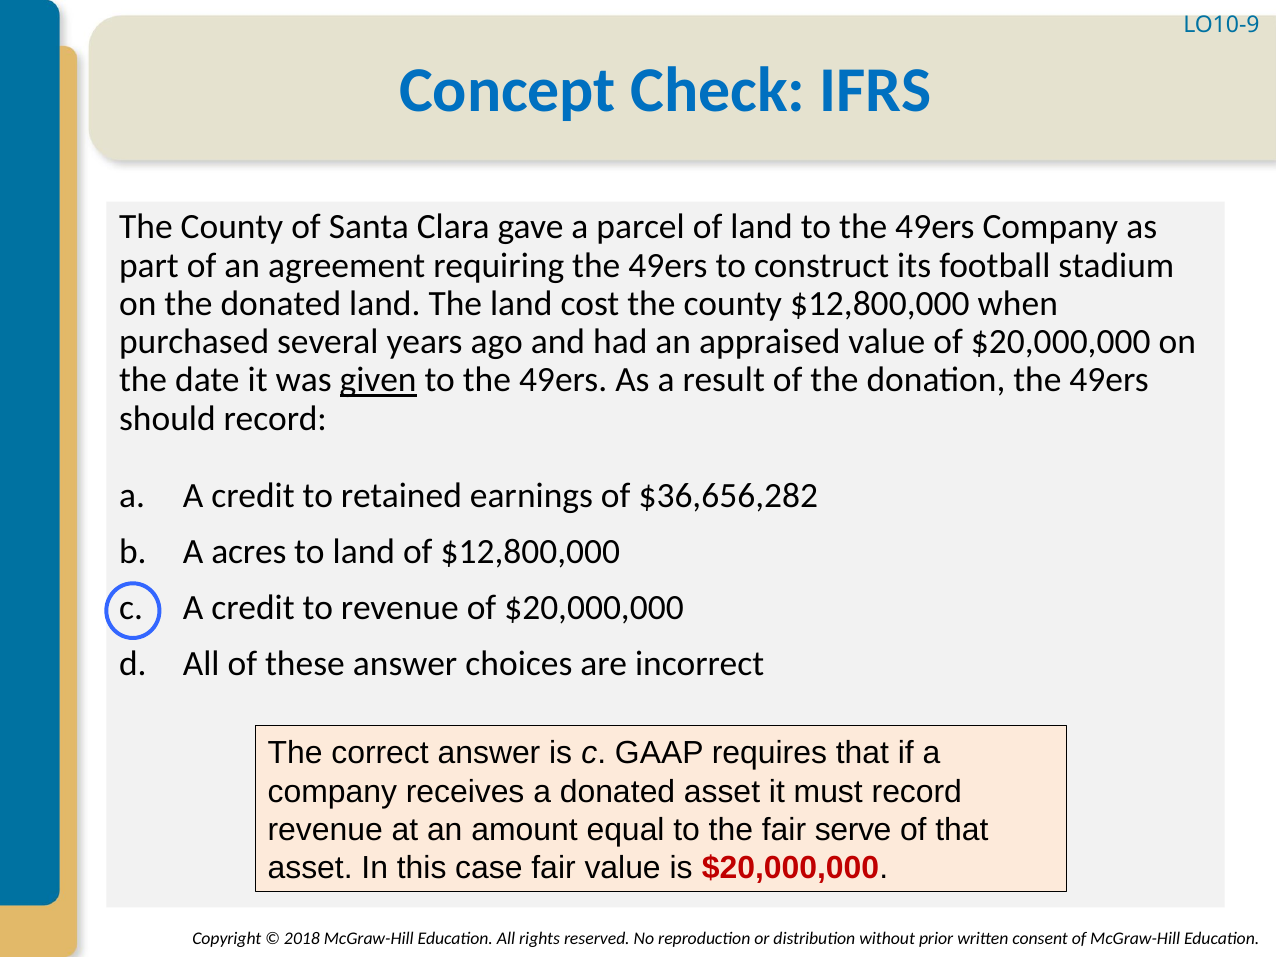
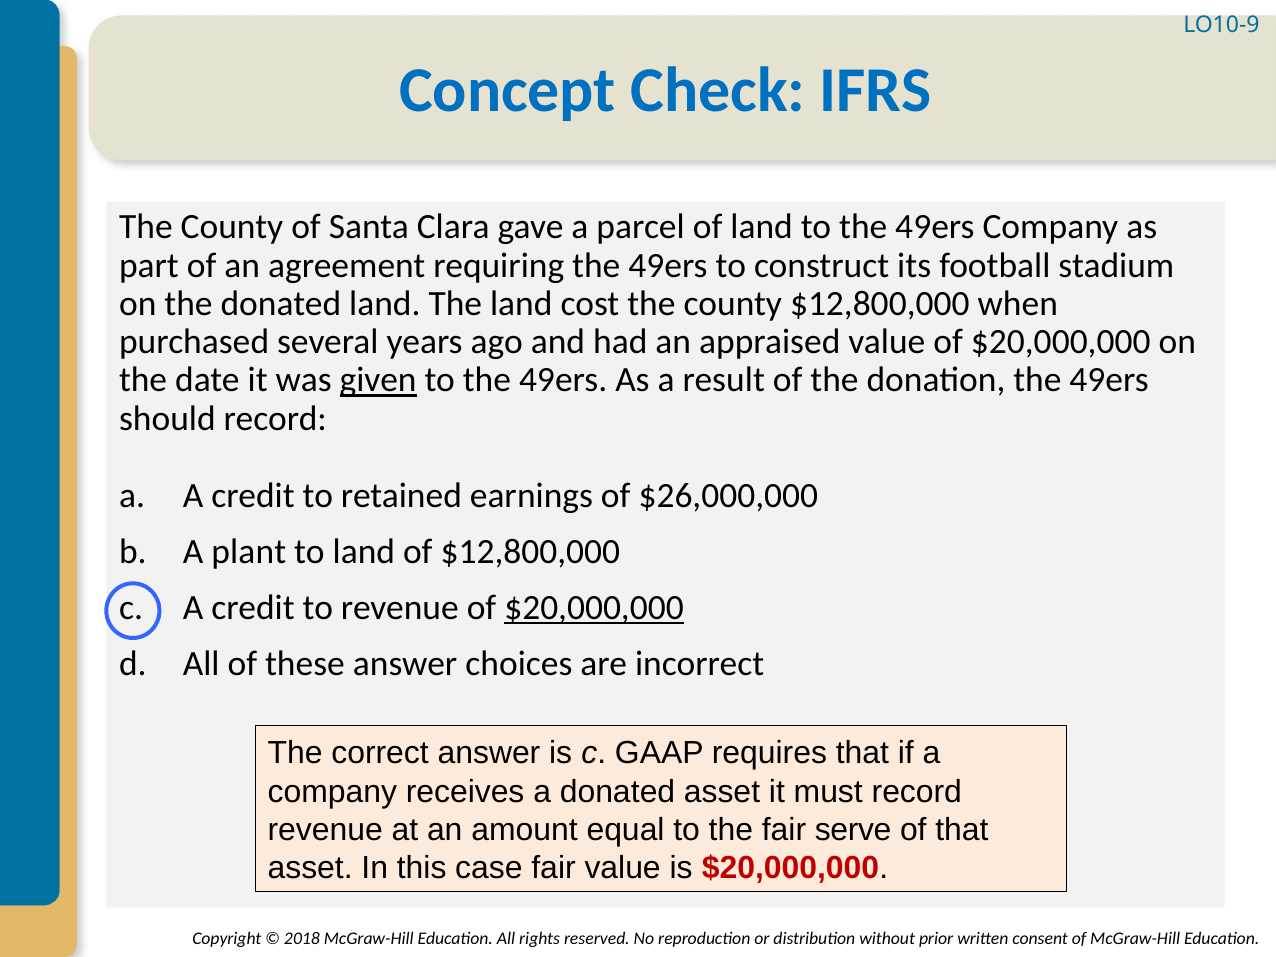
$36,656,282: $36,656,282 -> $26,000,000
acres: acres -> plant
$20,000,000 at (594, 608) underline: none -> present
